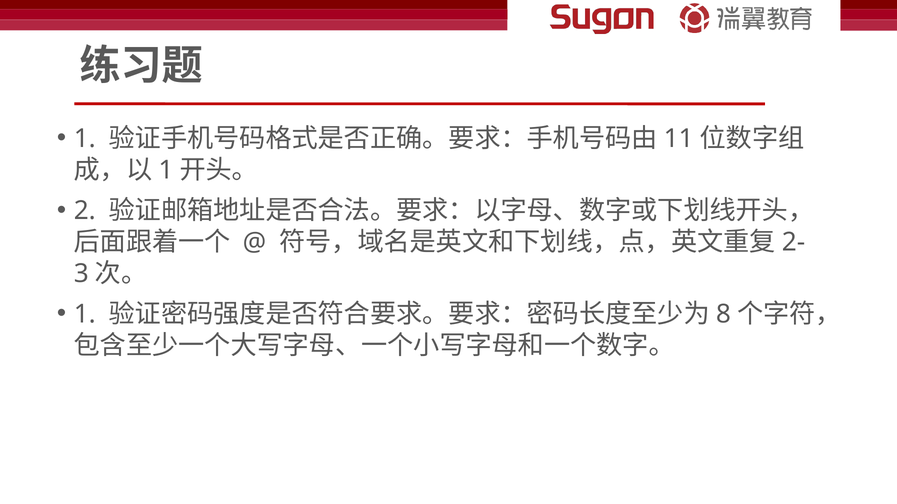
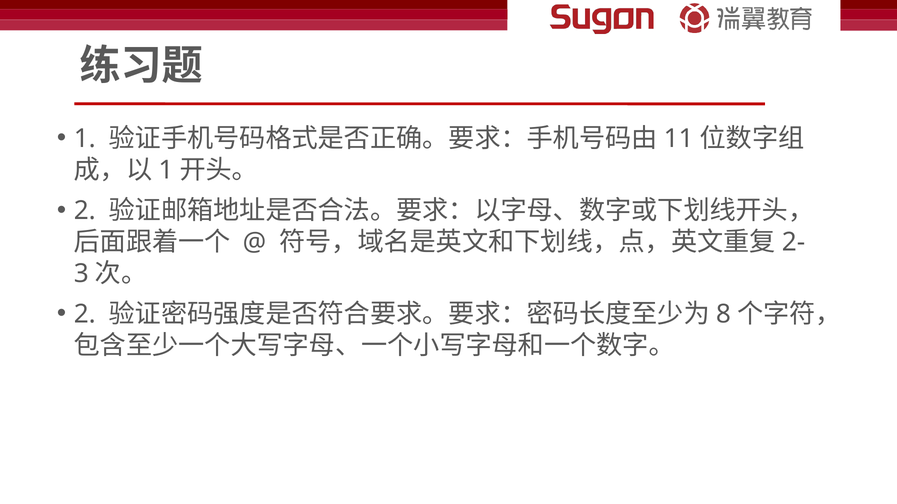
1 at (85, 315): 1 -> 2
